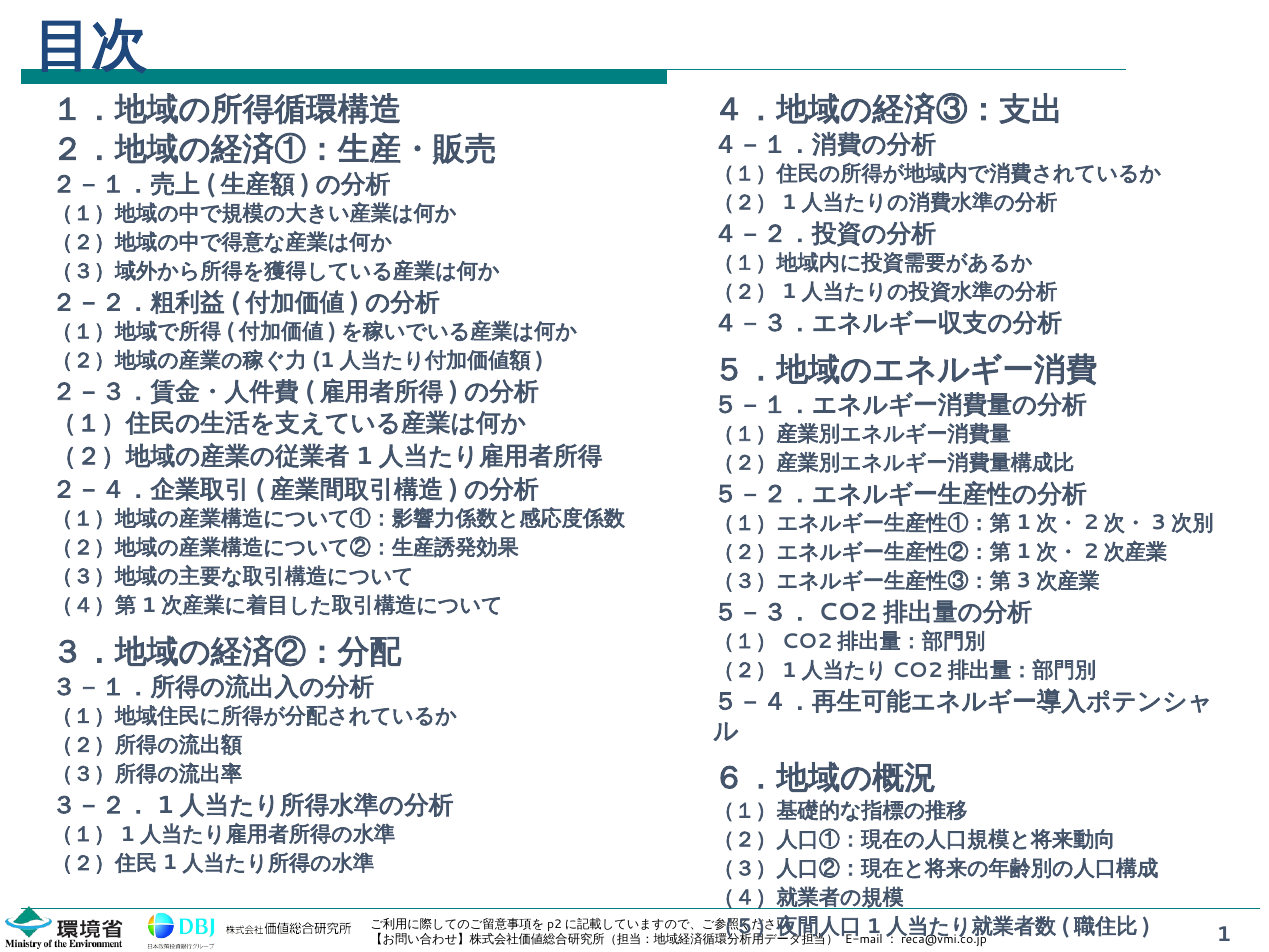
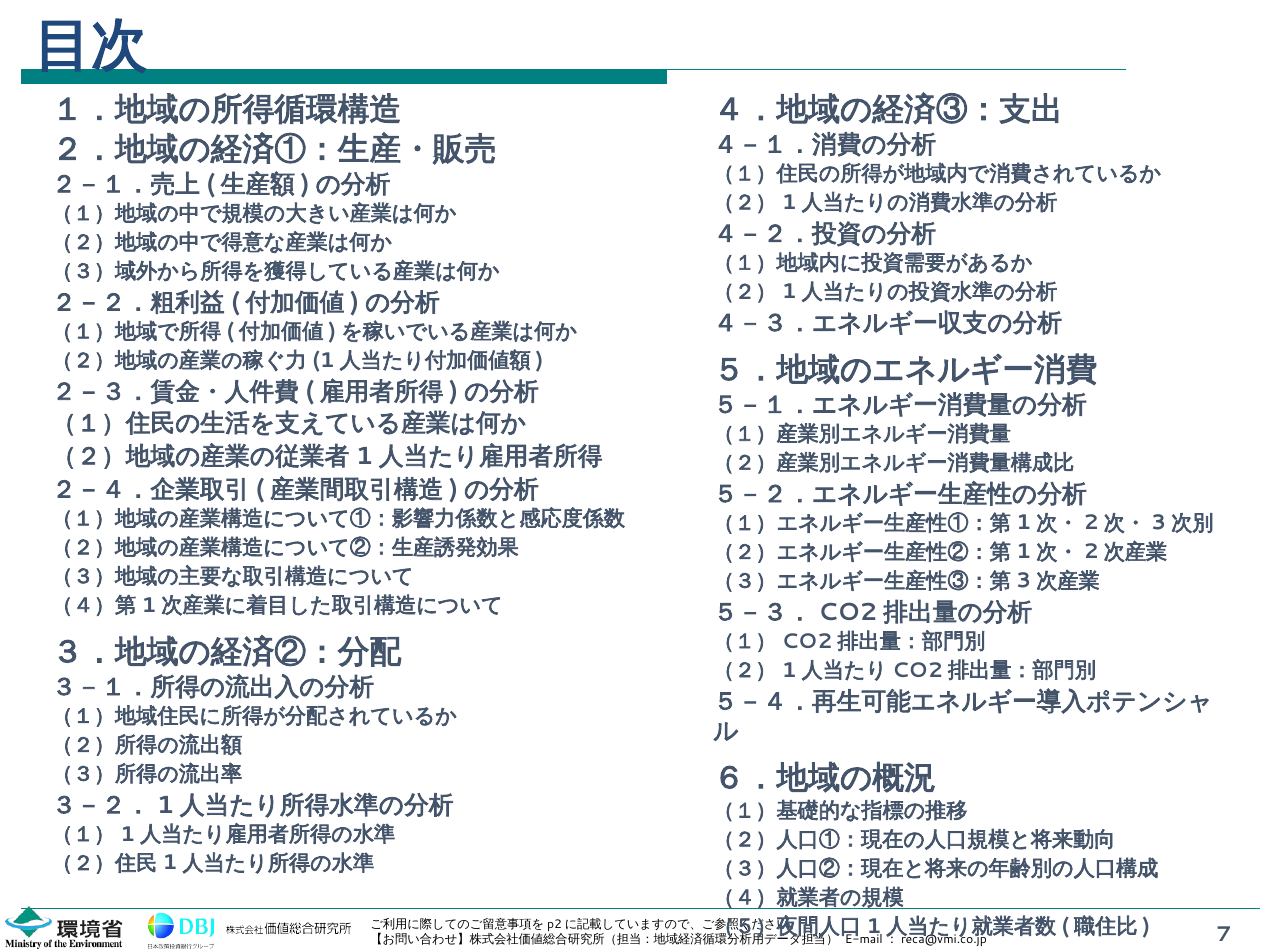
1: 1 -> 7
